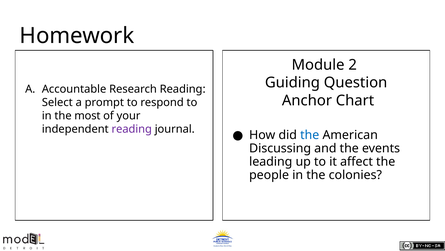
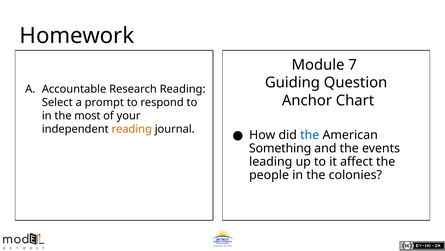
2: 2 -> 7
reading at (132, 129) colour: purple -> orange
Discussing: Discussing -> Something
